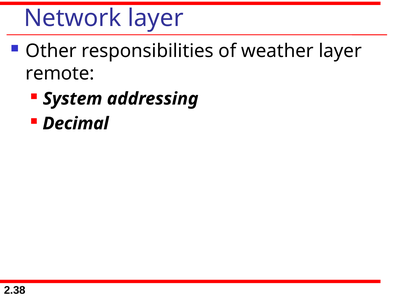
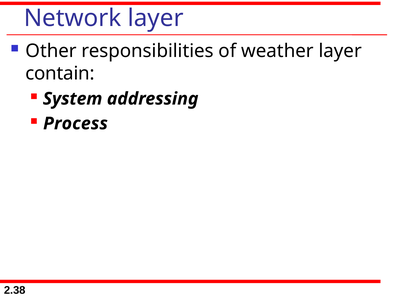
remote: remote -> contain
Decimal: Decimal -> Process
